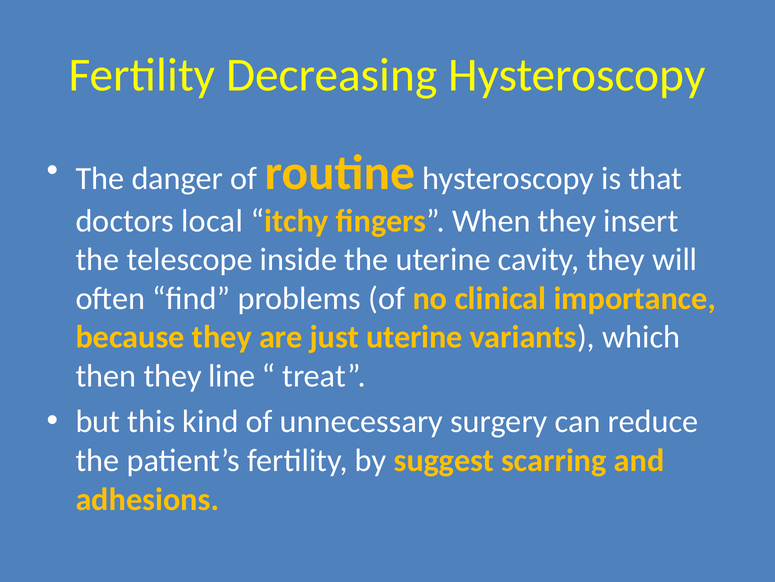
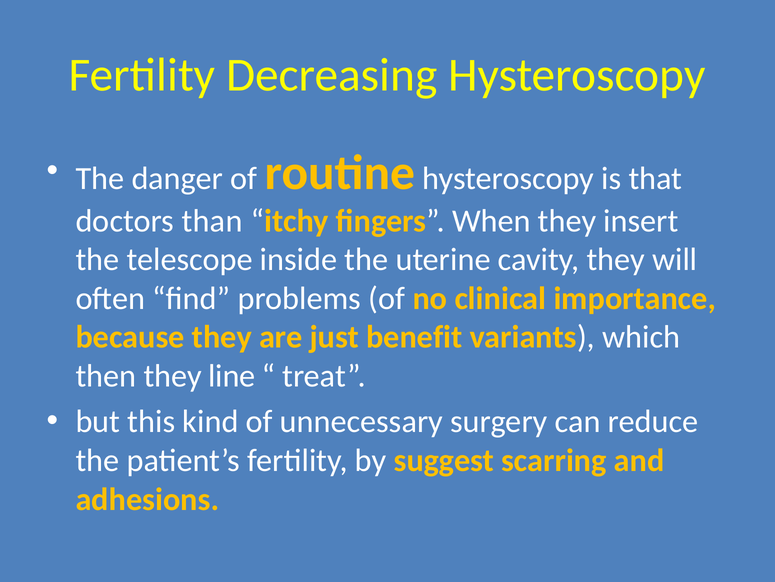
local: local -> than
just uterine: uterine -> benefit
